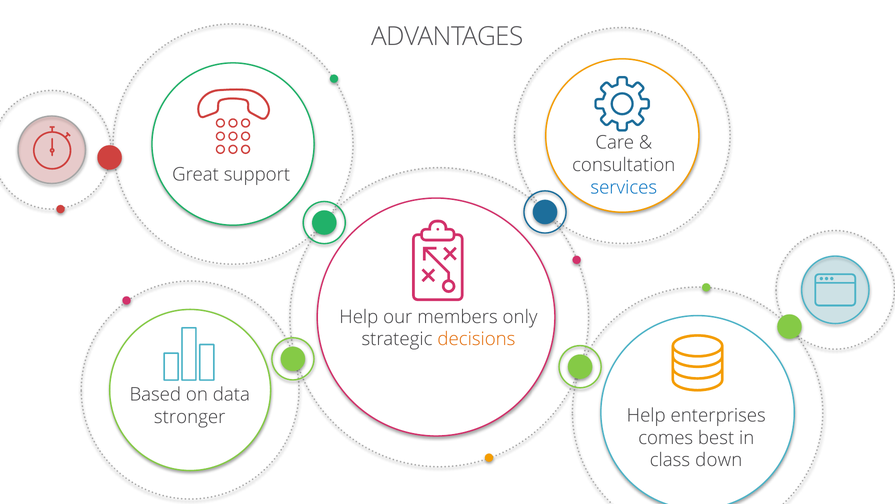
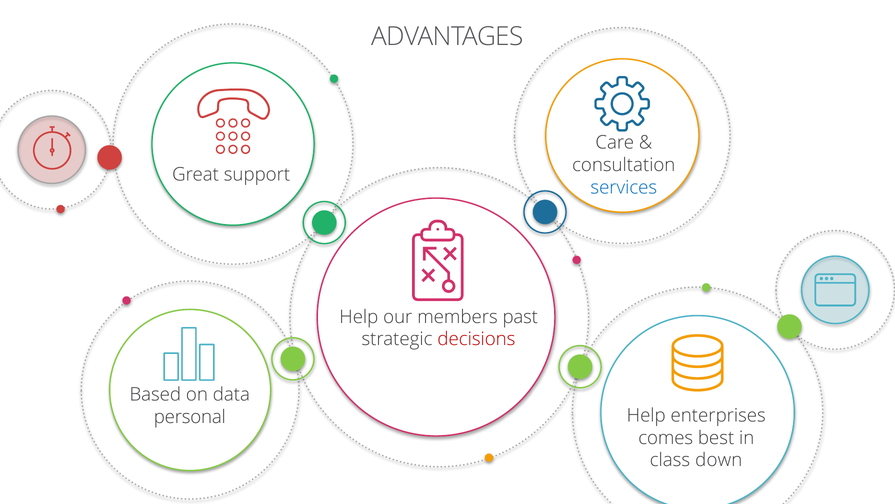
only: only -> past
decisions colour: orange -> red
stronger: stronger -> personal
